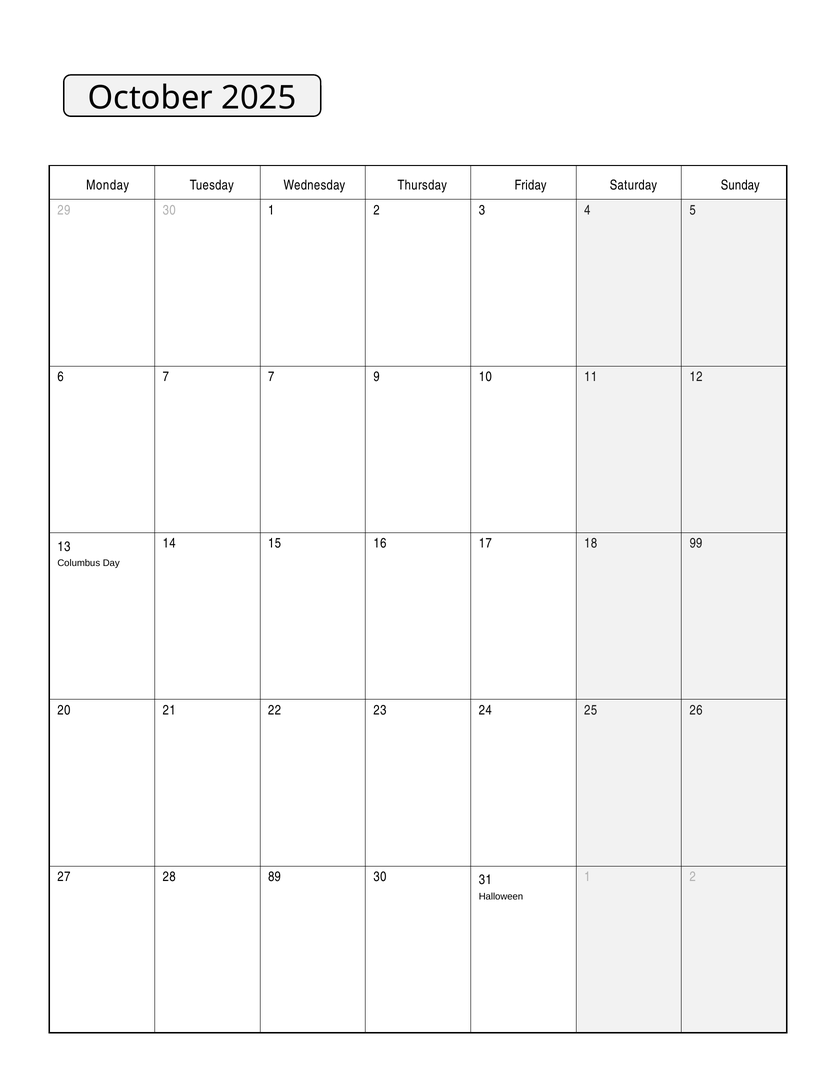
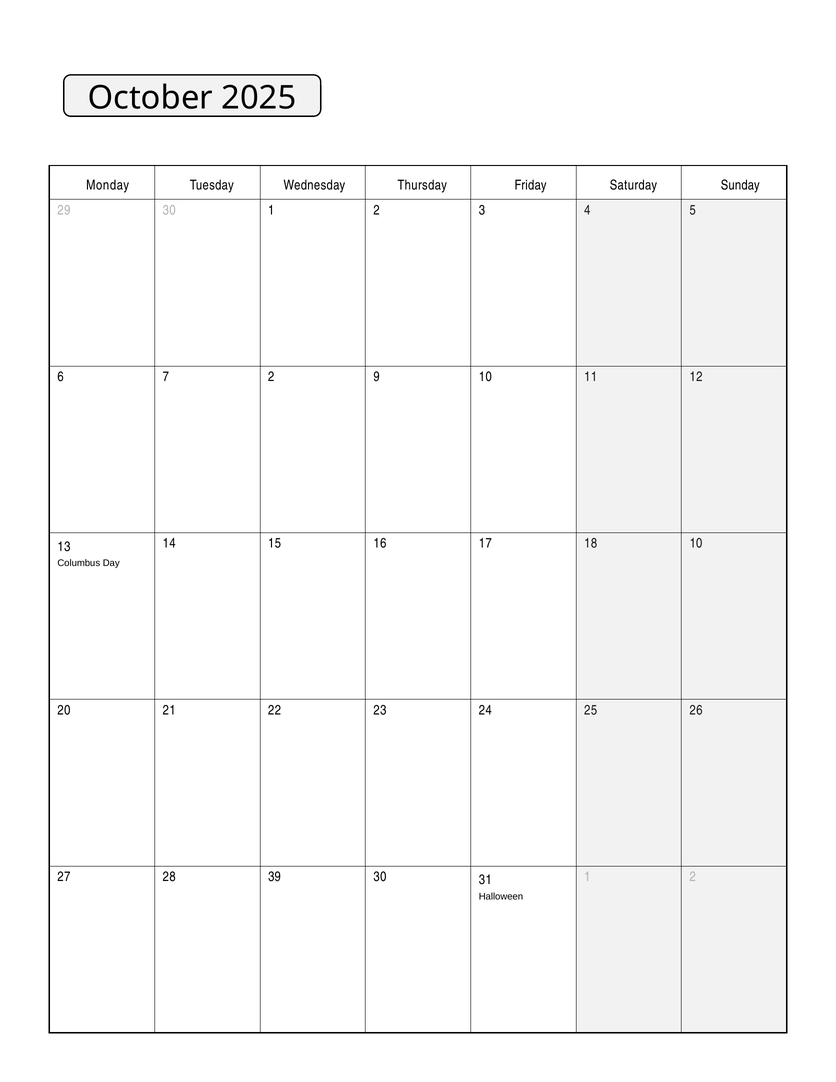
7 7: 7 -> 2
18 99: 99 -> 10
89: 89 -> 39
